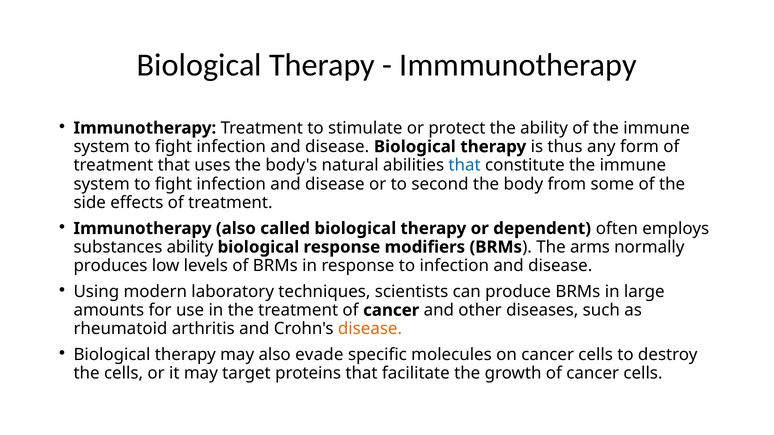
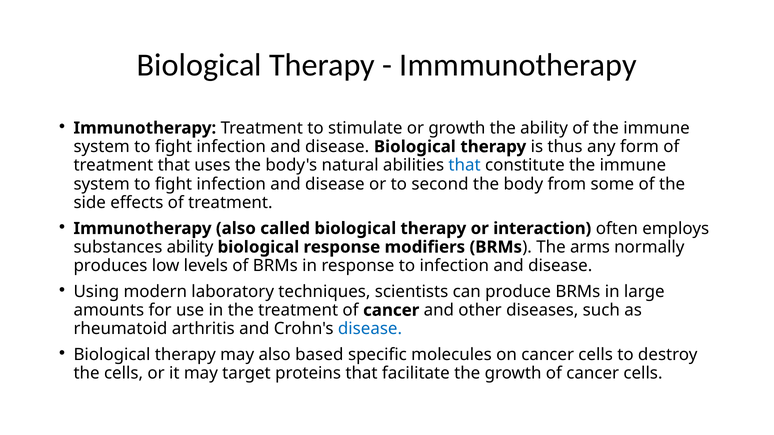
or protect: protect -> growth
dependent: dependent -> interaction
disease at (370, 329) colour: orange -> blue
evade: evade -> based
